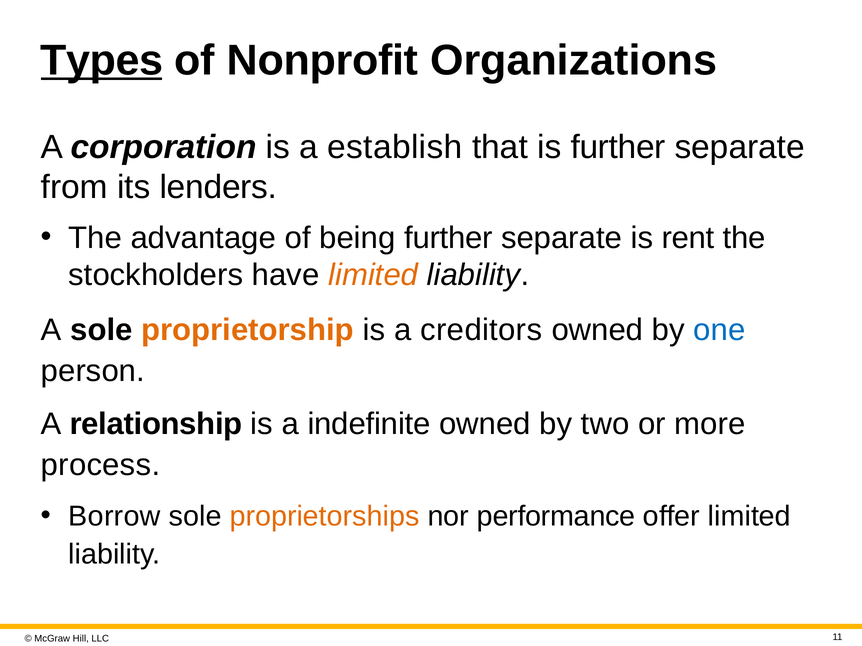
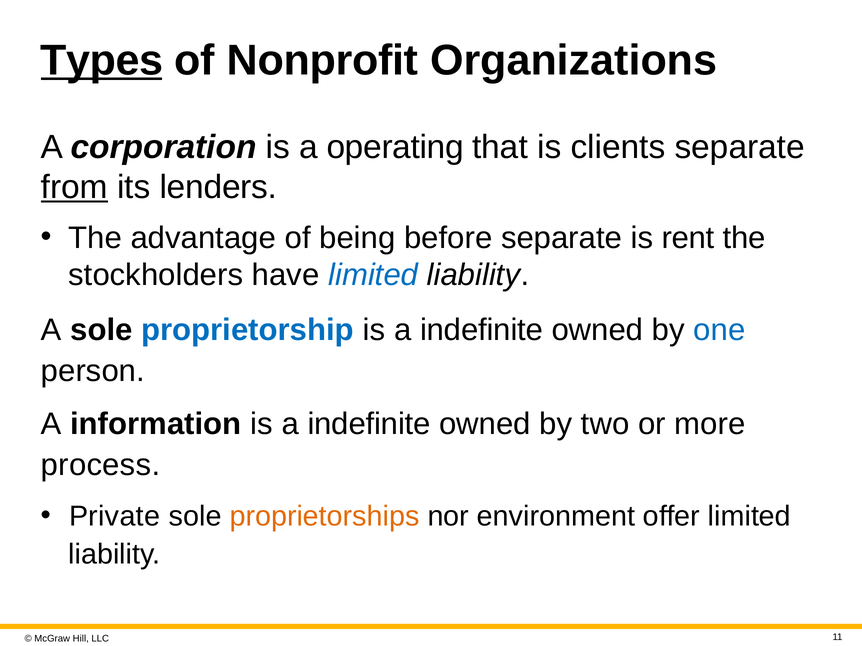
establish: establish -> operating
is further: further -> clients
from underline: none -> present
being further: further -> before
limited at (373, 275) colour: orange -> blue
proprietorship colour: orange -> blue
creditors at (481, 330): creditors -> indefinite
relationship: relationship -> information
Borrow: Borrow -> Private
performance: performance -> environment
